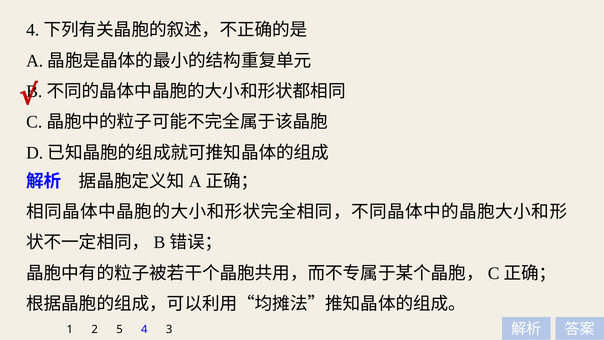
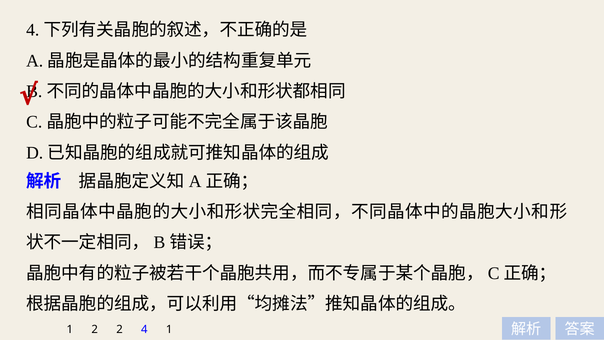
2 5: 5 -> 2
4 3: 3 -> 1
